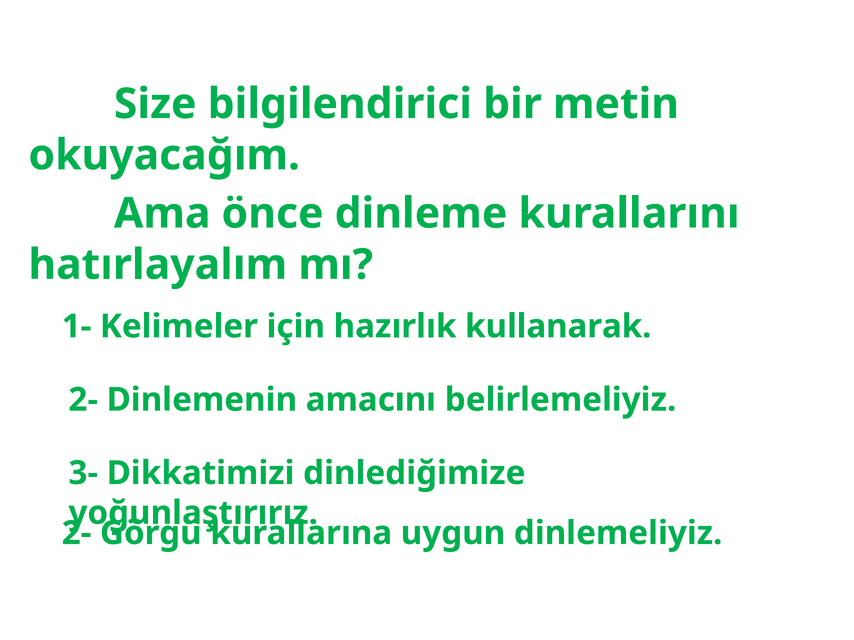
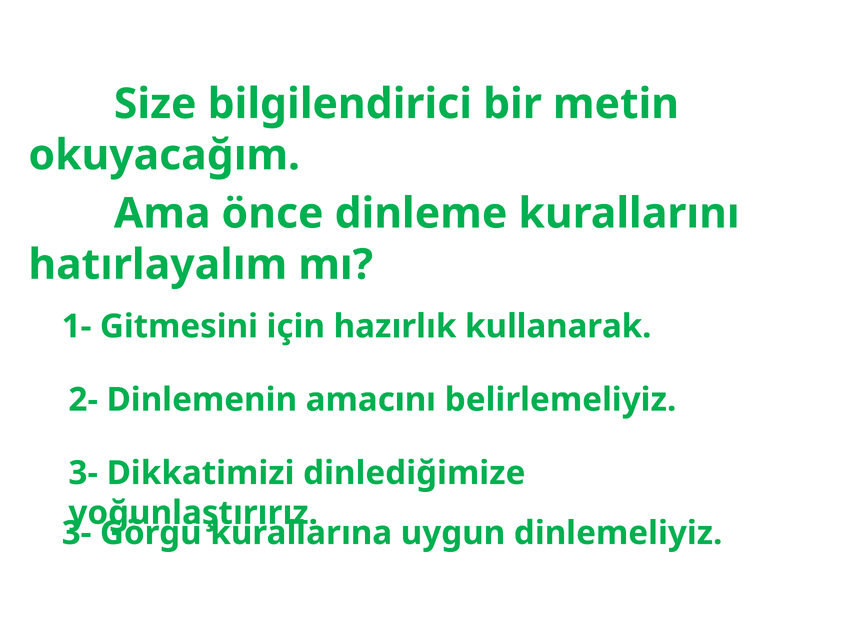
Kelimeler: Kelimeler -> Gitmesini
2- at (77, 533): 2- -> 3-
